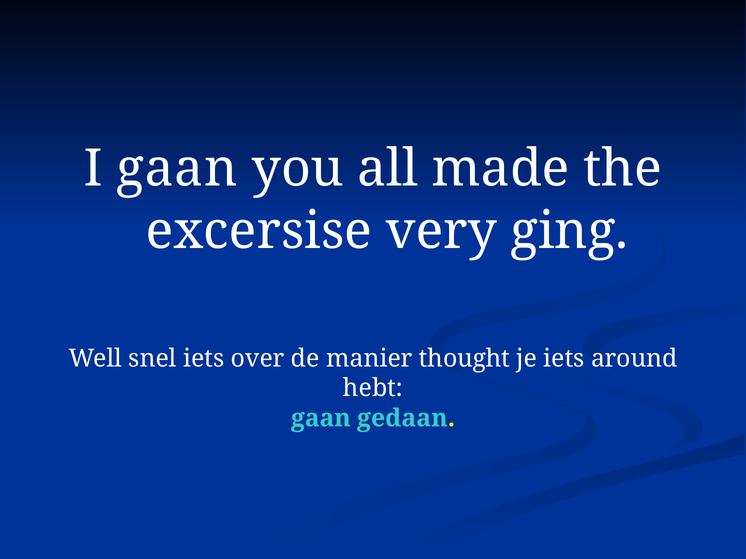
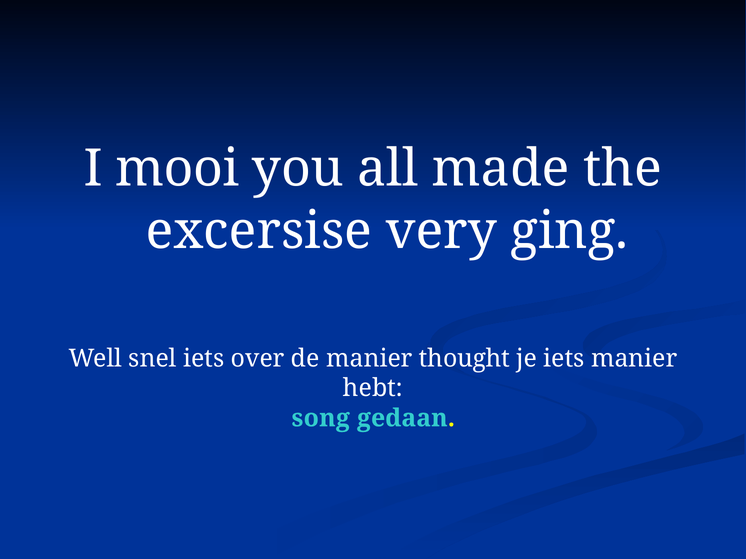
I gaan: gaan -> mooi
iets around: around -> manier
gaan at (321, 418): gaan -> song
